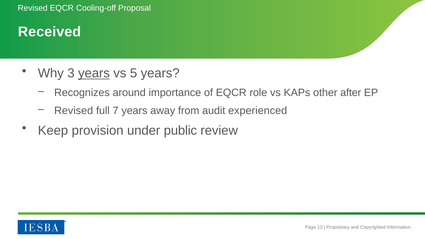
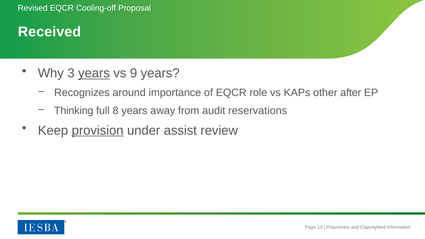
5: 5 -> 9
Revised at (74, 111): Revised -> Thinking
7: 7 -> 8
experienced: experienced -> reservations
provision underline: none -> present
public: public -> assist
